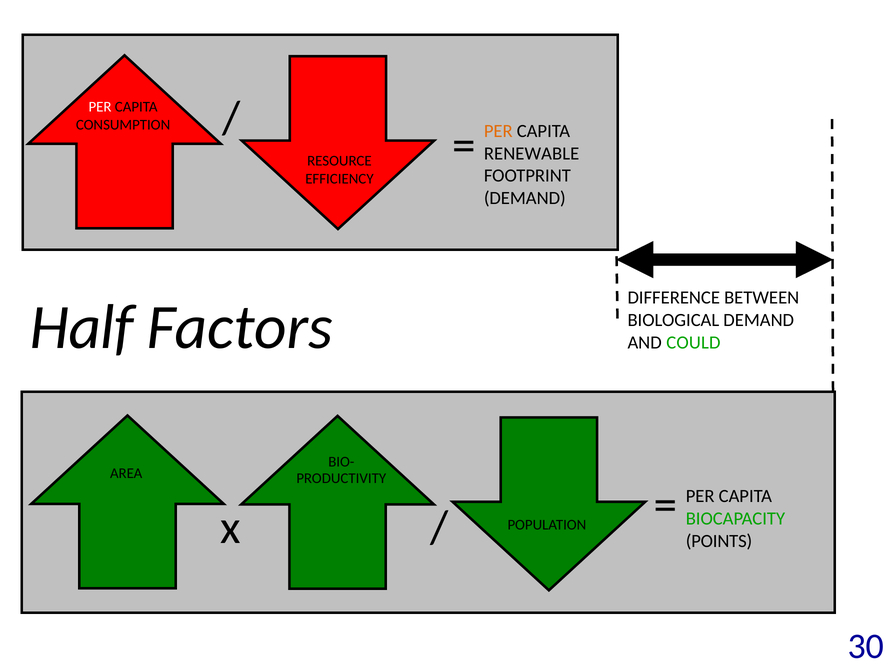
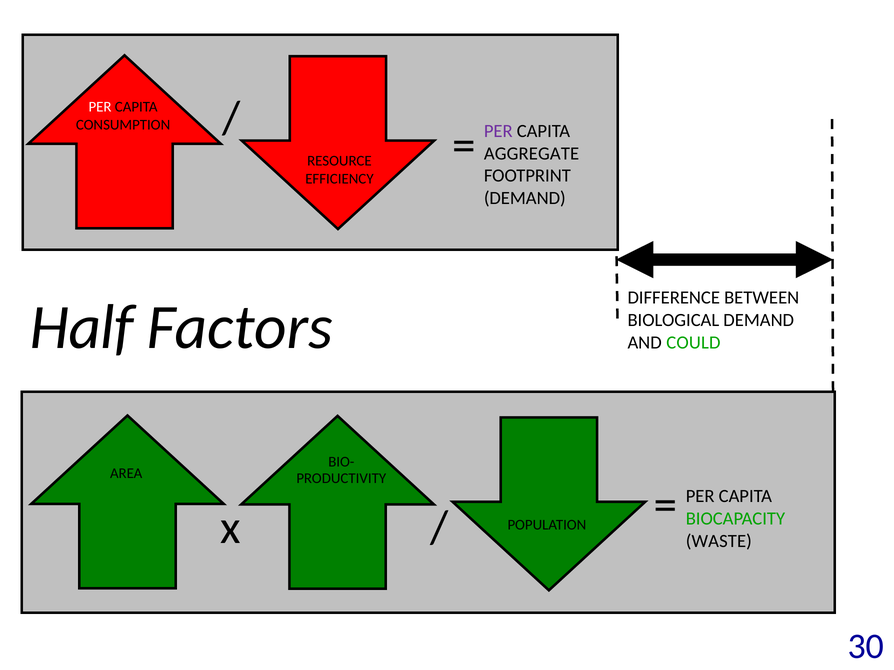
PER at (498, 131) colour: orange -> purple
RENEWABLE: RENEWABLE -> AGGREGATE
POINTS: POINTS -> WASTE
